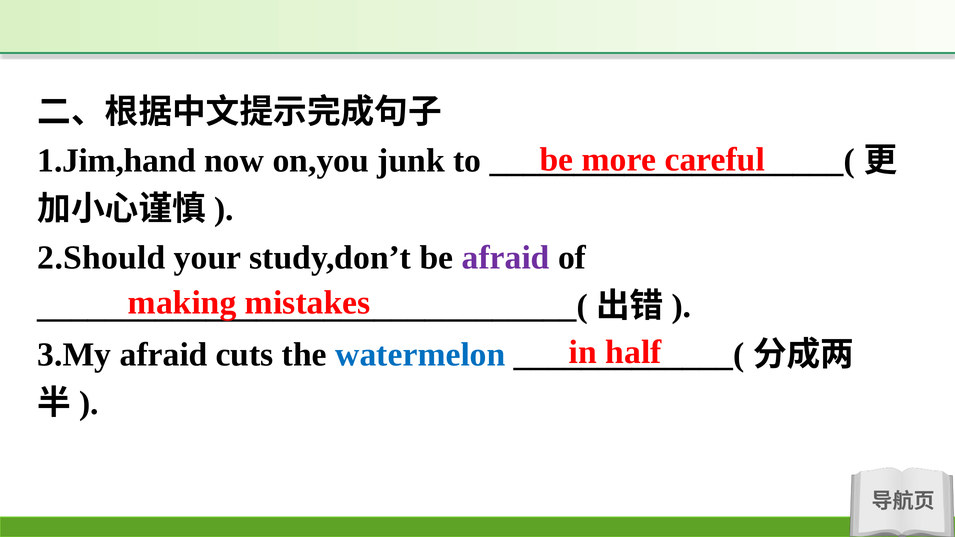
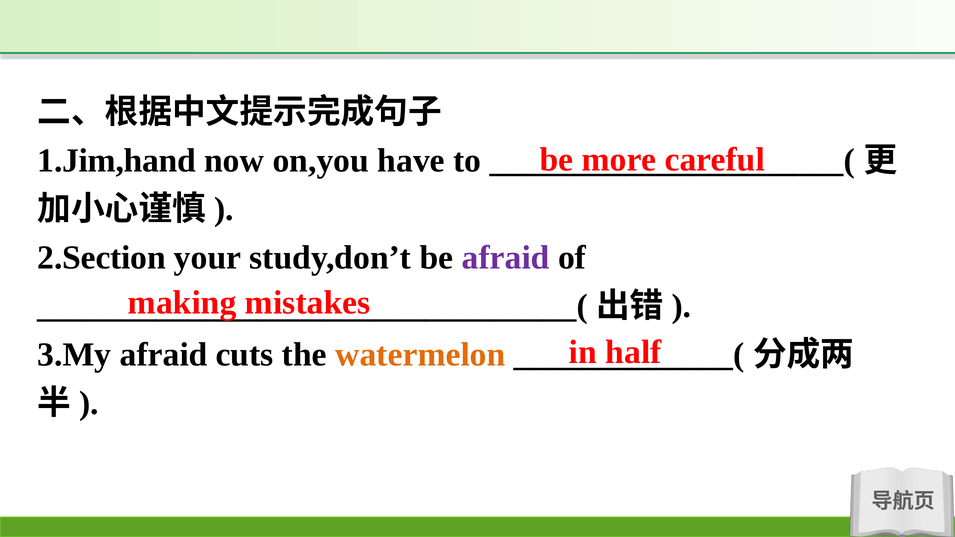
junk: junk -> have
2.Should: 2.Should -> 2.Section
watermelon colour: blue -> orange
